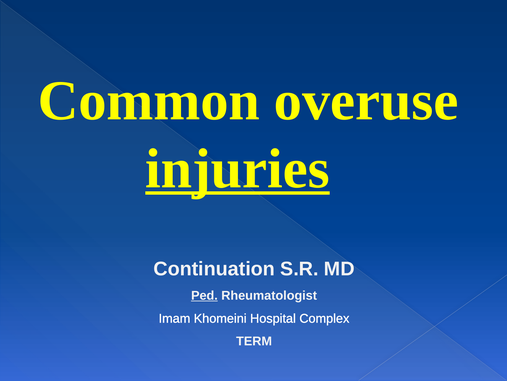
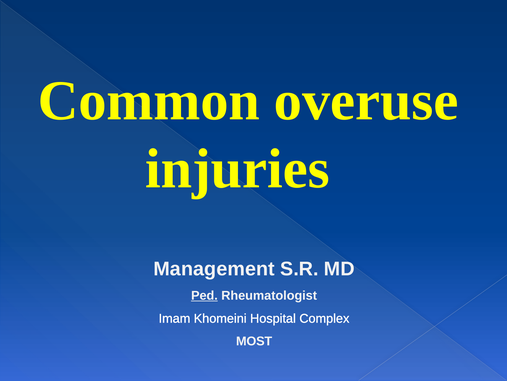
injuries underline: present -> none
Continuation: Continuation -> Management
TERM: TERM -> MOST
